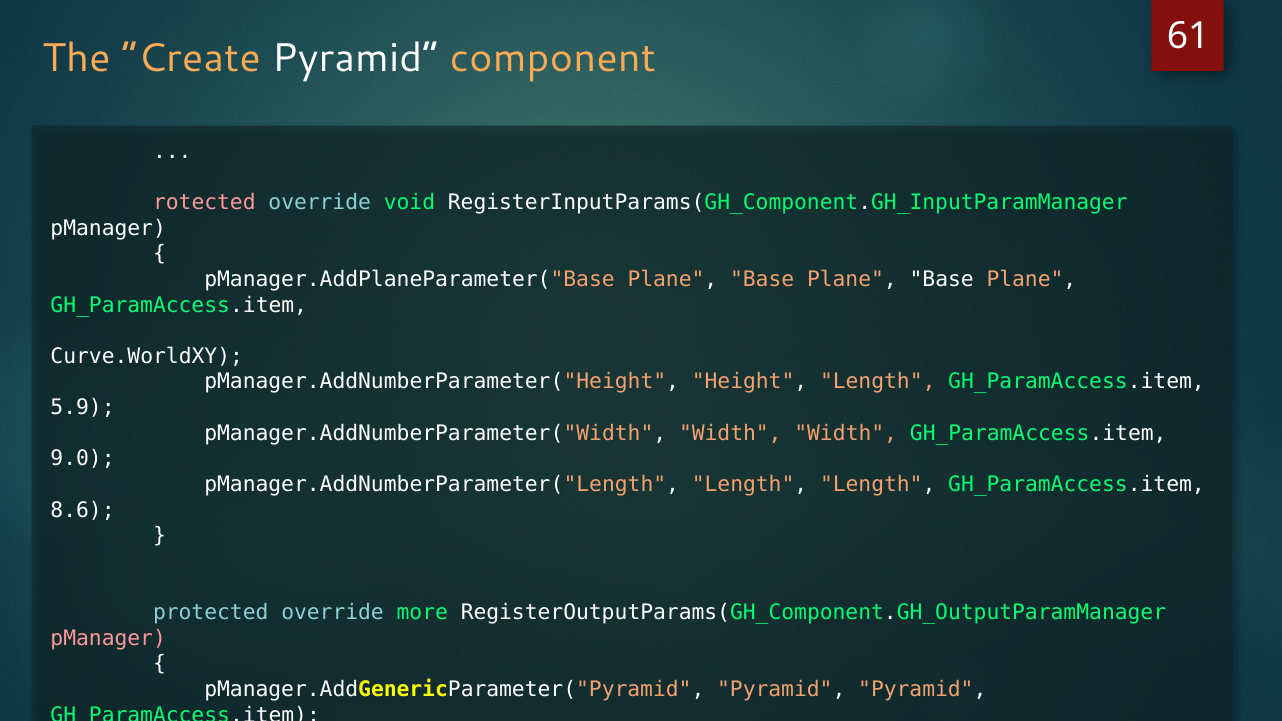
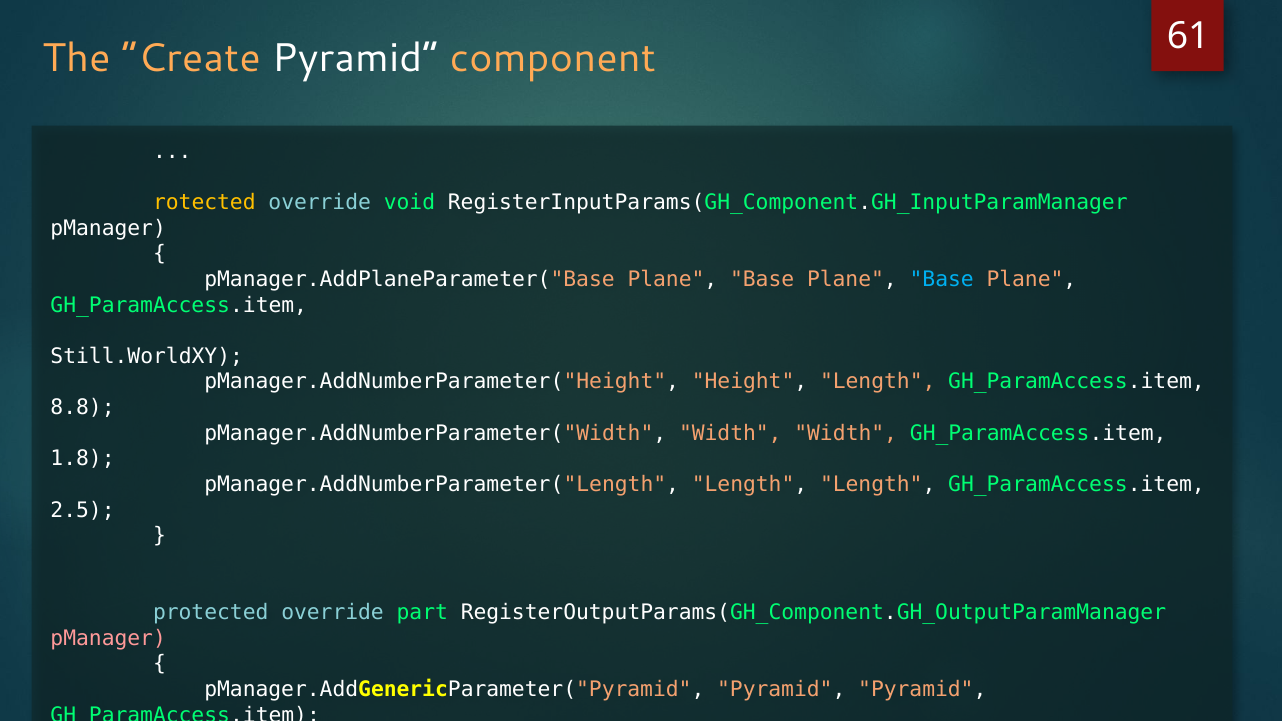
rotected colour: pink -> yellow
Base at (942, 279) colour: white -> light blue
Curve.WorldXY: Curve.WorldXY -> Still.WorldXY
5.9: 5.9 -> 8.8
9.0: 9.0 -> 1.8
8.6: 8.6 -> 2.5
more: more -> part
